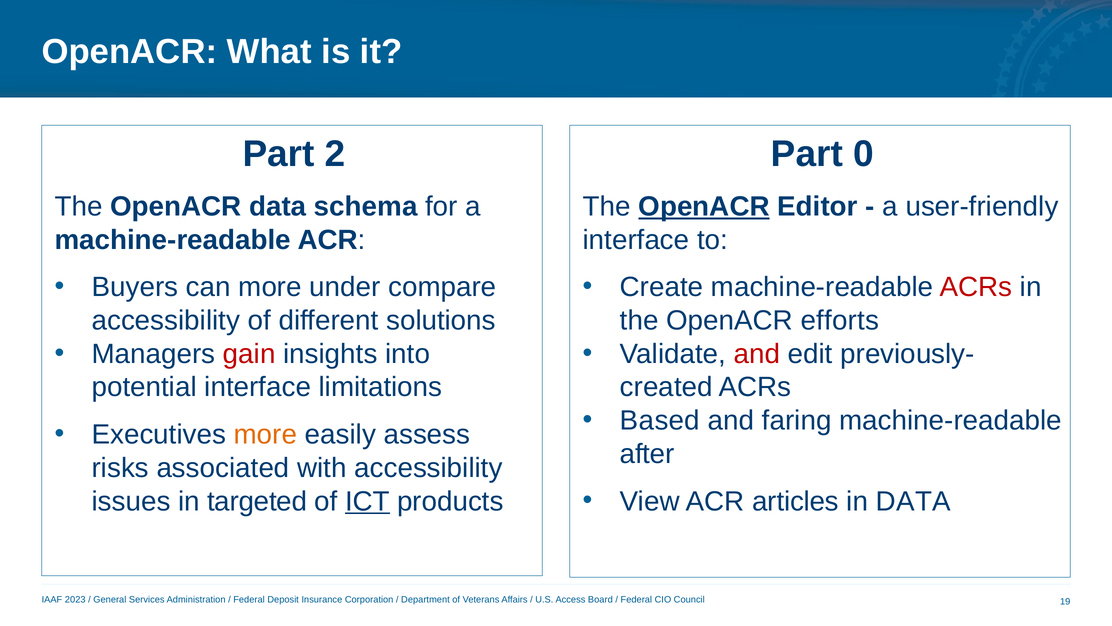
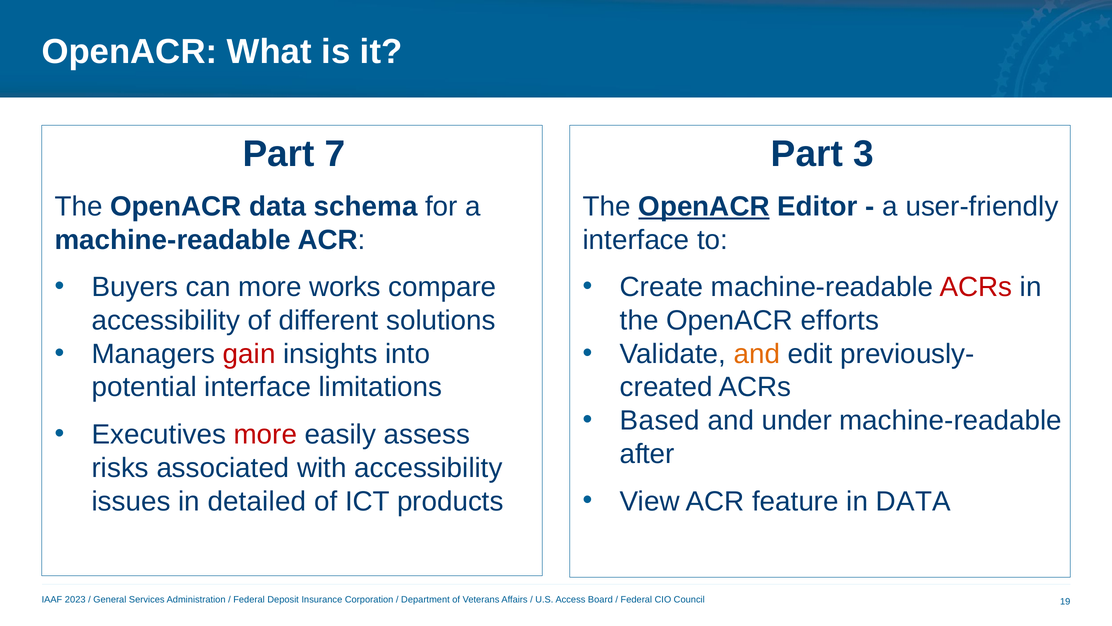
2: 2 -> 7
0: 0 -> 3
under: under -> works
and at (757, 354) colour: red -> orange
faring: faring -> under
more at (265, 434) colour: orange -> red
articles: articles -> feature
targeted: targeted -> detailed
ICT underline: present -> none
